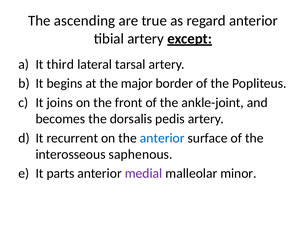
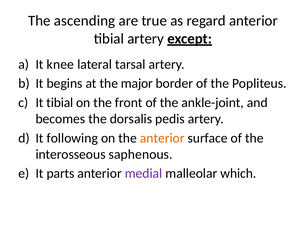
third: third -> knee
It joins: joins -> tibial
recurrent: recurrent -> following
anterior at (162, 138) colour: blue -> orange
minor: minor -> which
